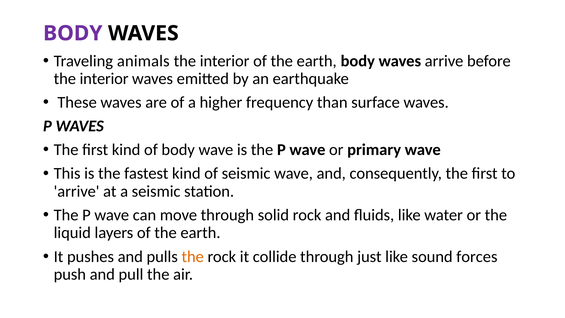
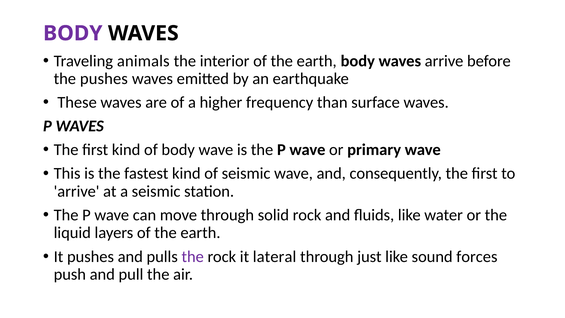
interior at (104, 79): interior -> pushes
the at (193, 256) colour: orange -> purple
collide: collide -> lateral
